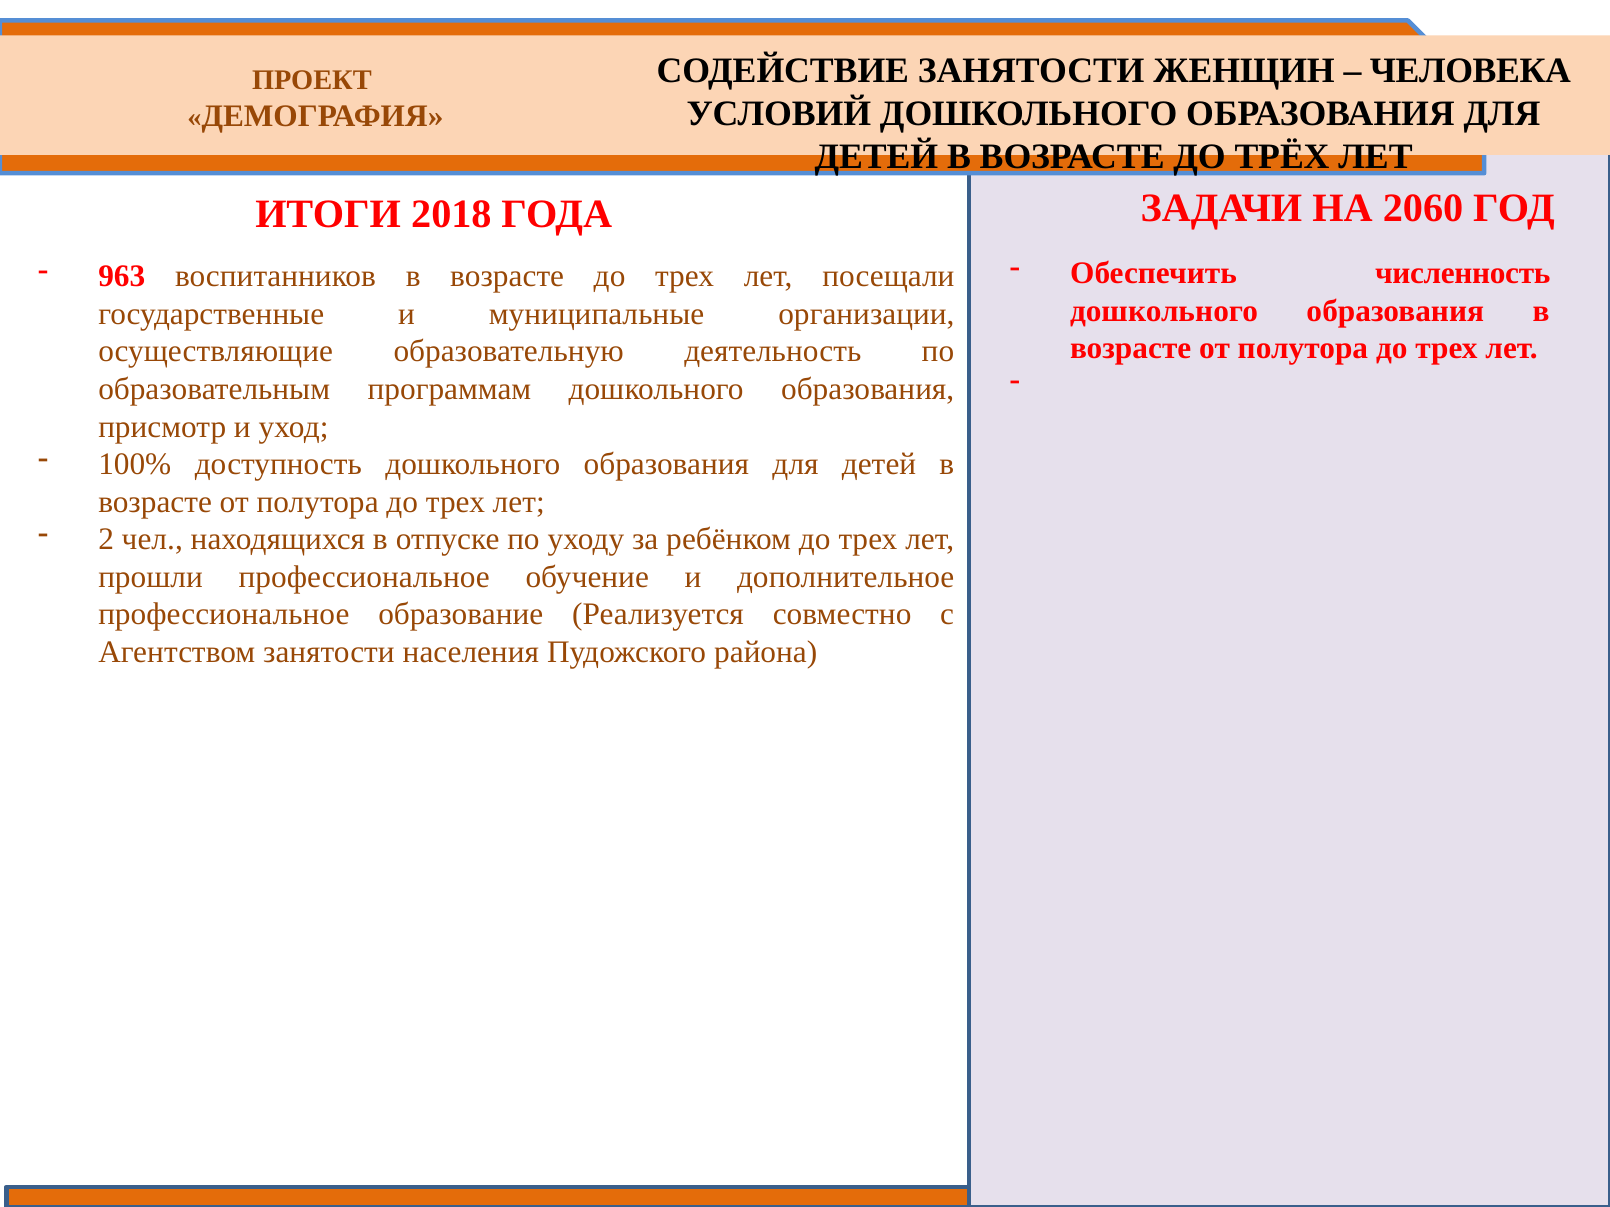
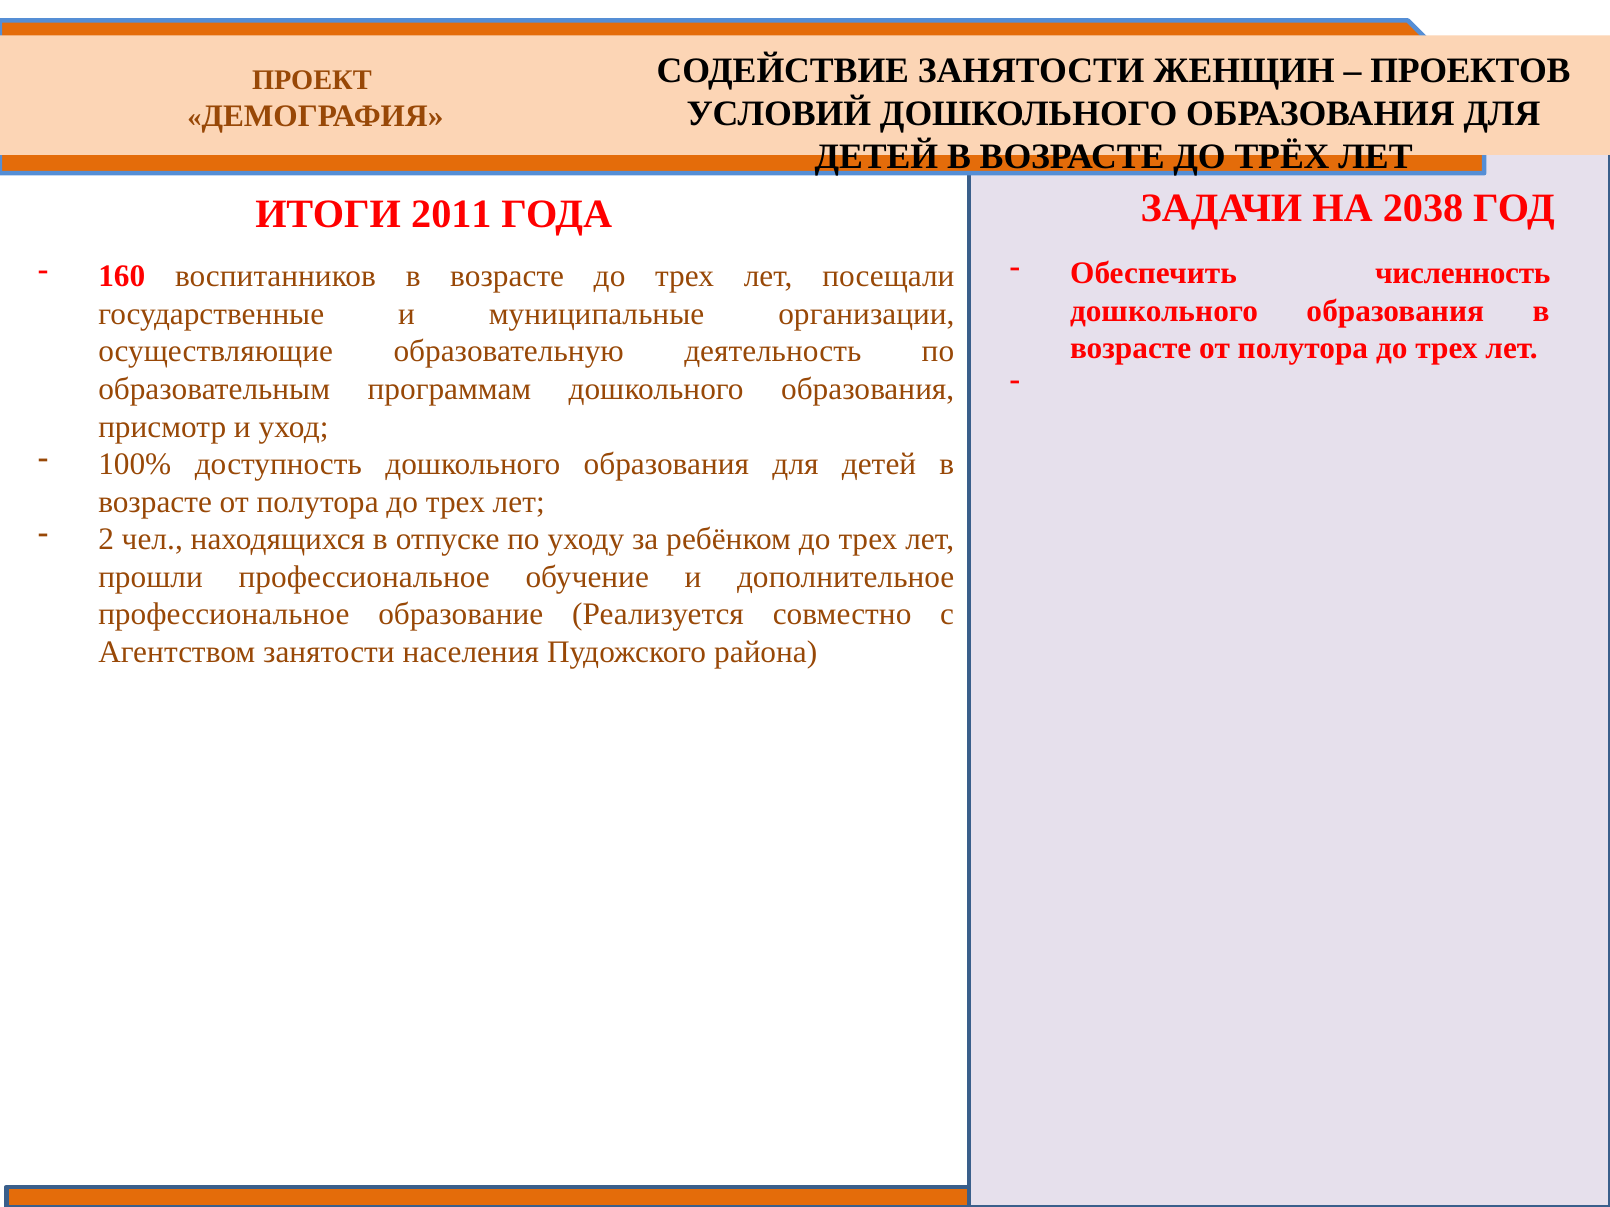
ЧЕЛОВЕКА: ЧЕЛОВЕКА -> ПРОЕКТОВ
2060: 2060 -> 2038
2018: 2018 -> 2011
963: 963 -> 160
